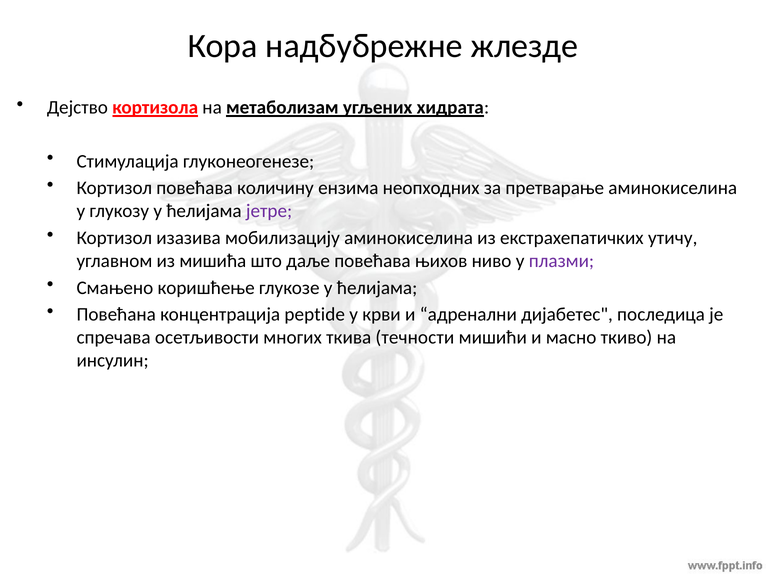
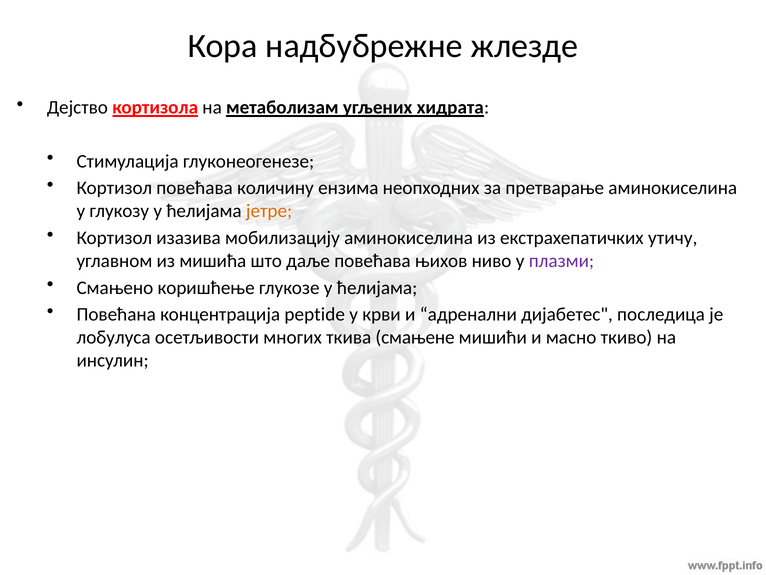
јетре colour: purple -> orange
спречава: спречава -> лобулуса
течности: течности -> смањене
